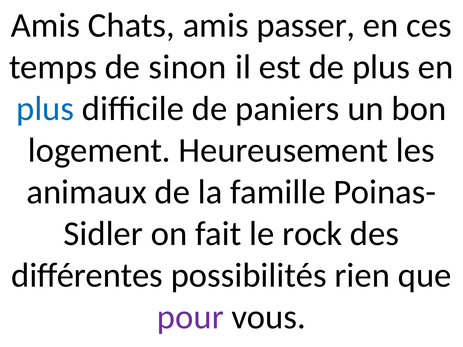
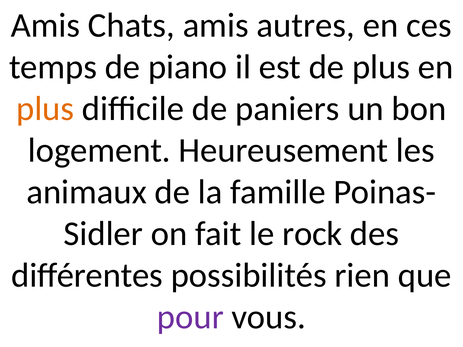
passer: passer -> autres
sinon: sinon -> piano
plus at (45, 109) colour: blue -> orange
